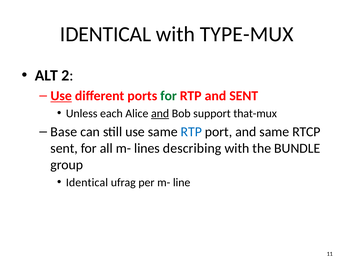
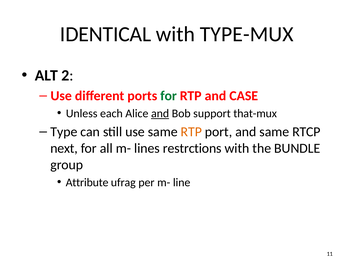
Use at (61, 96) underline: present -> none
and SENT: SENT -> CASE
Base: Base -> Type
RTP at (191, 131) colour: blue -> orange
sent at (64, 148): sent -> next
describing: describing -> restrctions
Identical at (87, 182): Identical -> Attribute
